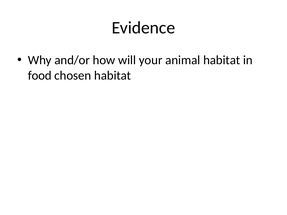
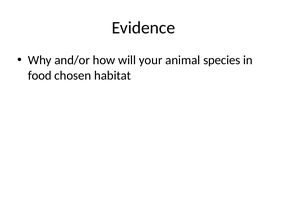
animal habitat: habitat -> species
